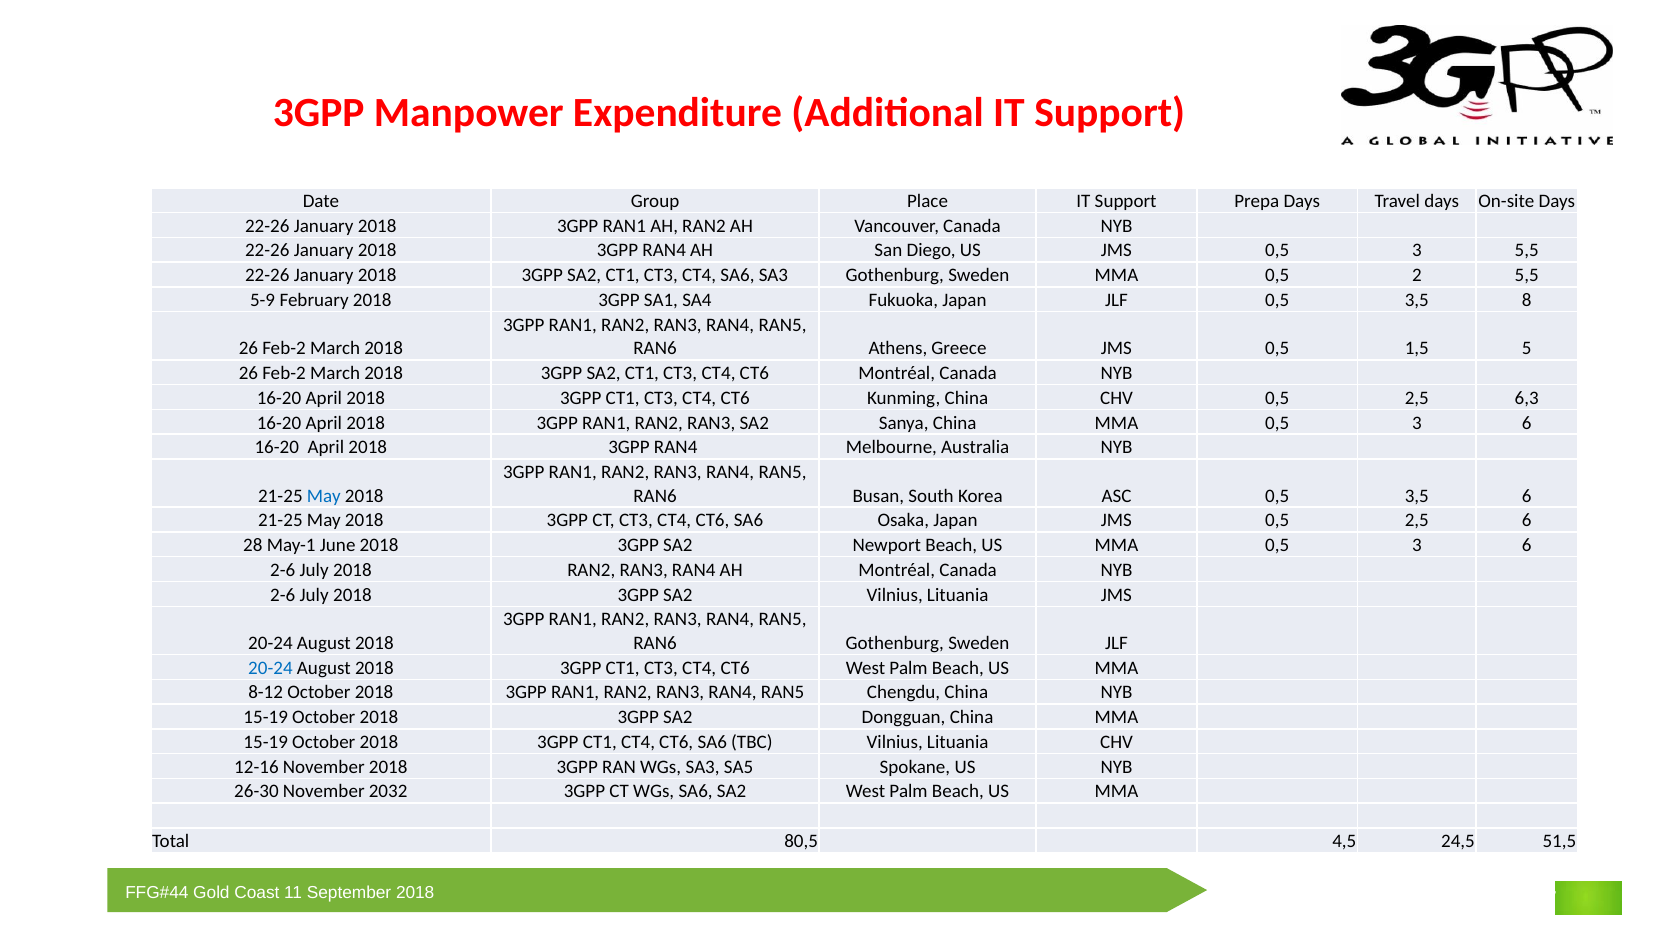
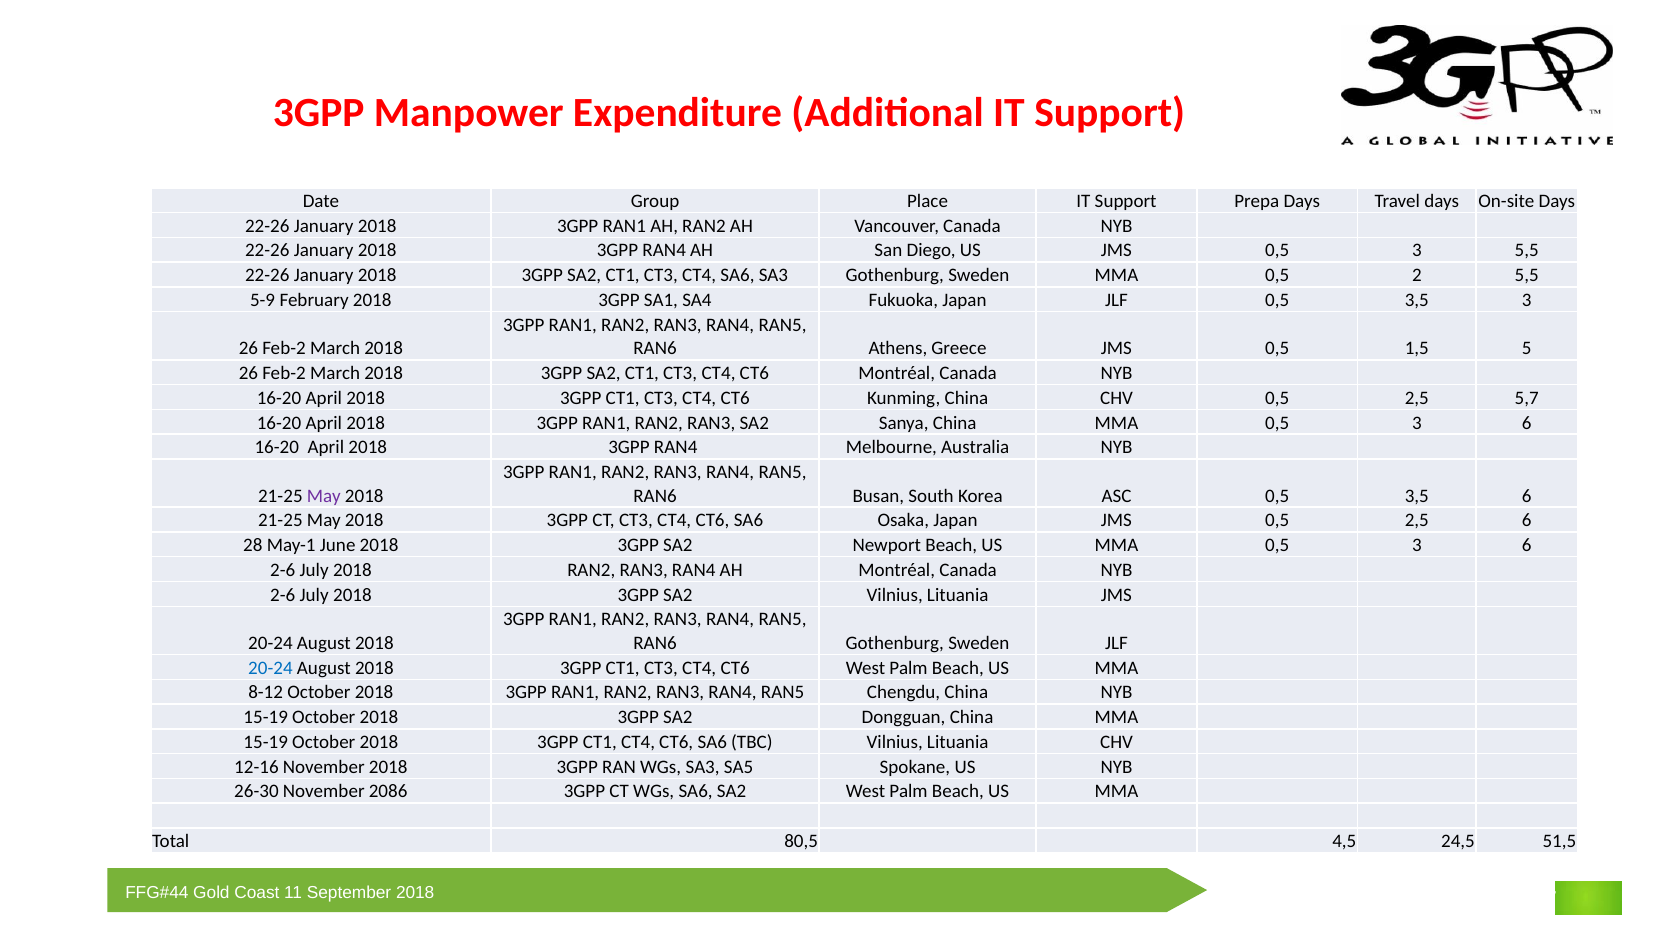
3,5 8: 8 -> 3
6,3: 6,3 -> 5,7
May at (324, 496) colour: blue -> purple
2032: 2032 -> 2086
